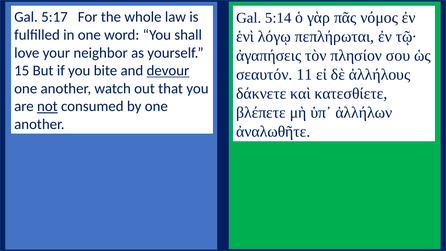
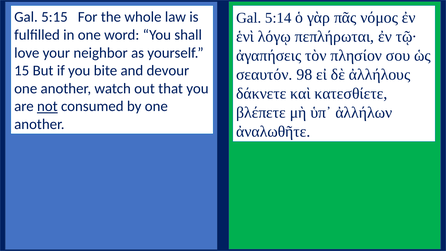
5:17: 5:17 -> 5:15
devour underline: present -> none
11: 11 -> 98
